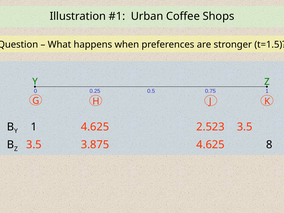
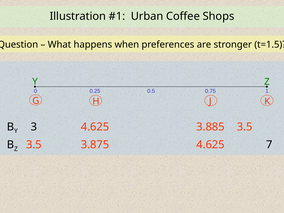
Y 1: 1 -> 3
2.523: 2.523 -> 3.885
8: 8 -> 7
